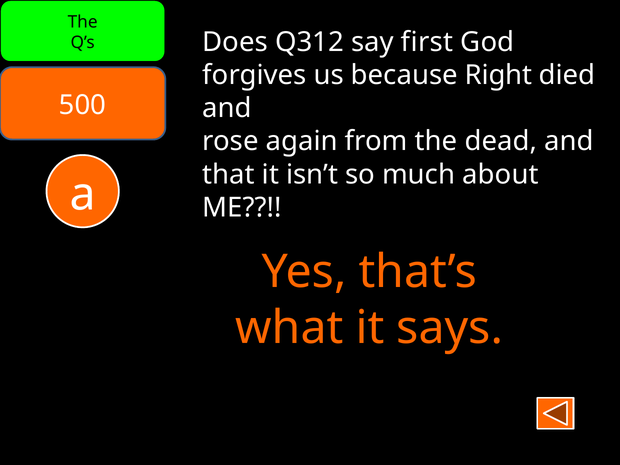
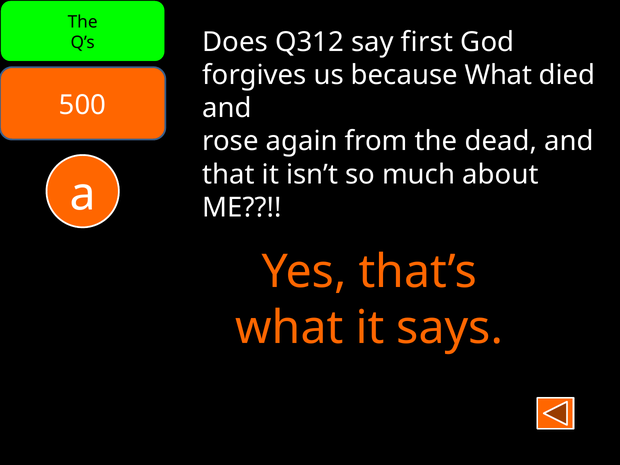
because Right: Right -> What
